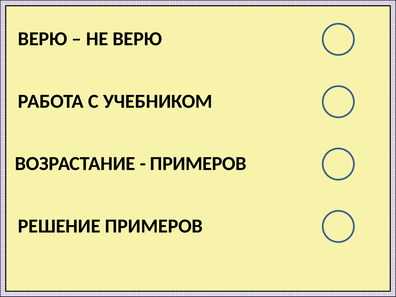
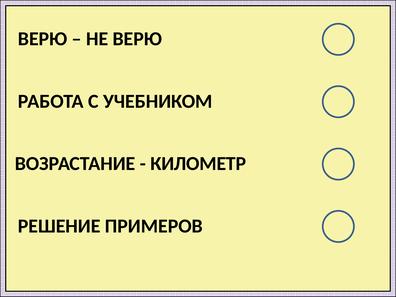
ПРИМЕРОВ at (198, 164): ПРИМЕРОВ -> КИЛОМЕТР
